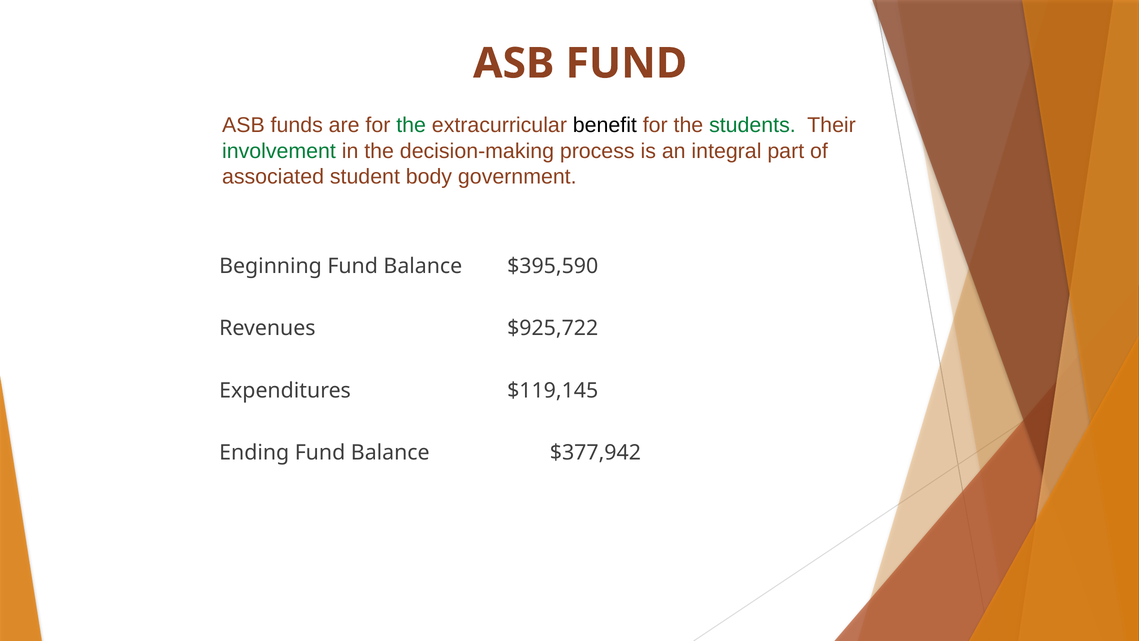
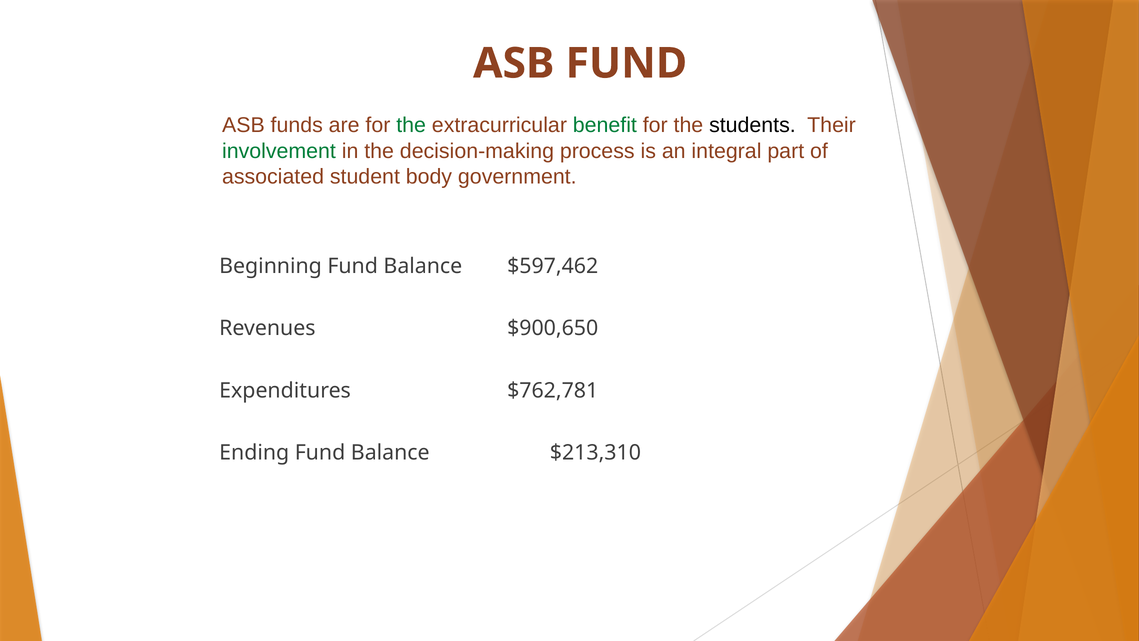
benefit colour: black -> green
students colour: green -> black
$395,590: $395,590 -> $597,462
$925,722: $925,722 -> $900,650
$119,145: $119,145 -> $762,781
$377,942: $377,942 -> $213,310
